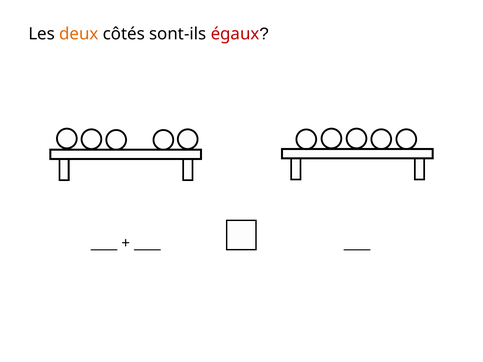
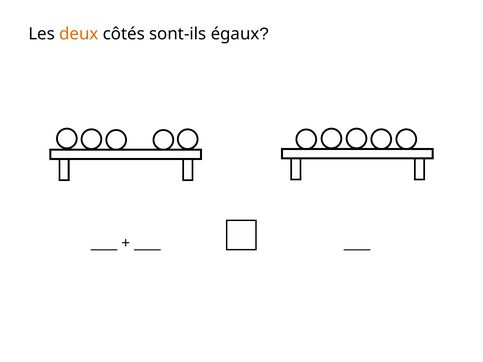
égaux colour: red -> black
